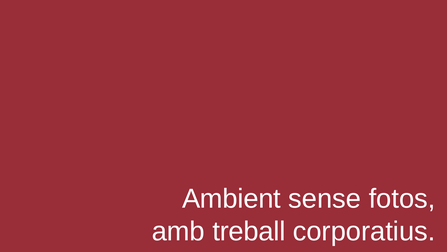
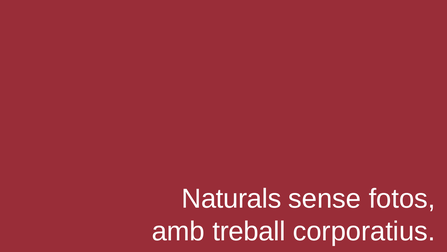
Ambient: Ambient -> Naturals
